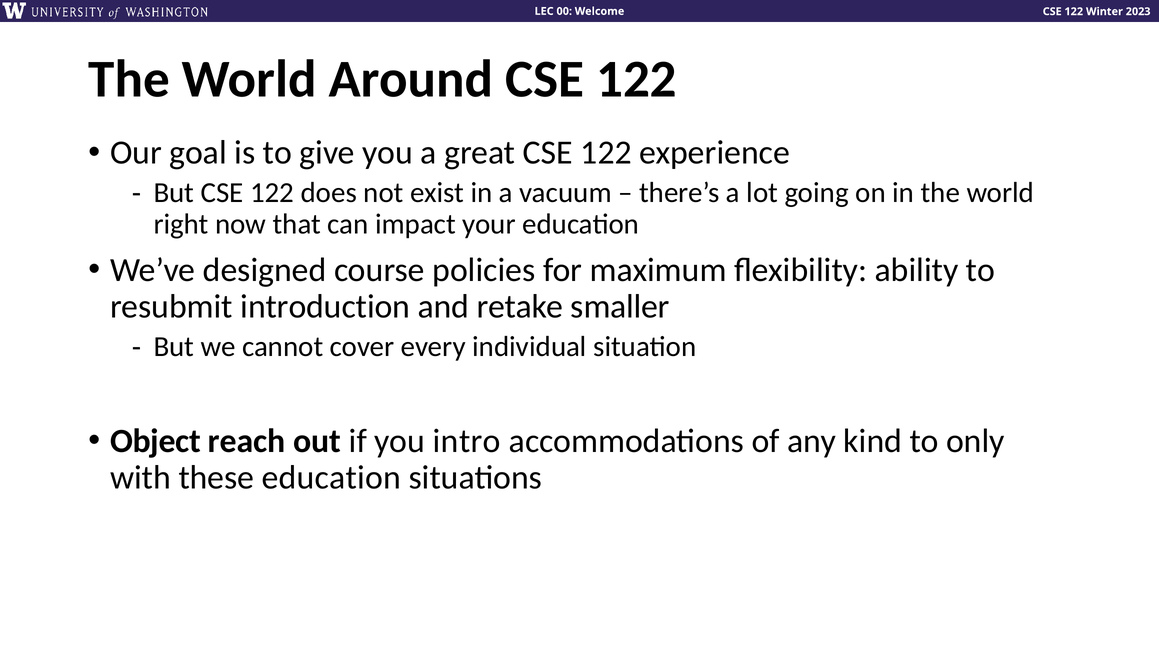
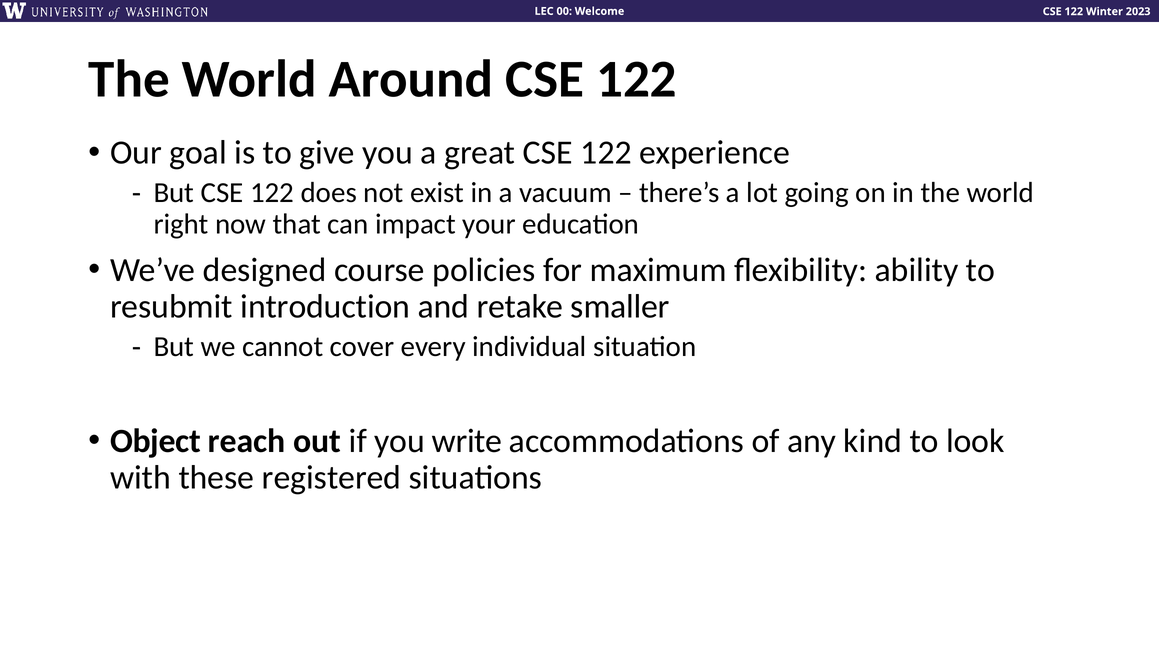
intro: intro -> write
only: only -> look
these education: education -> registered
